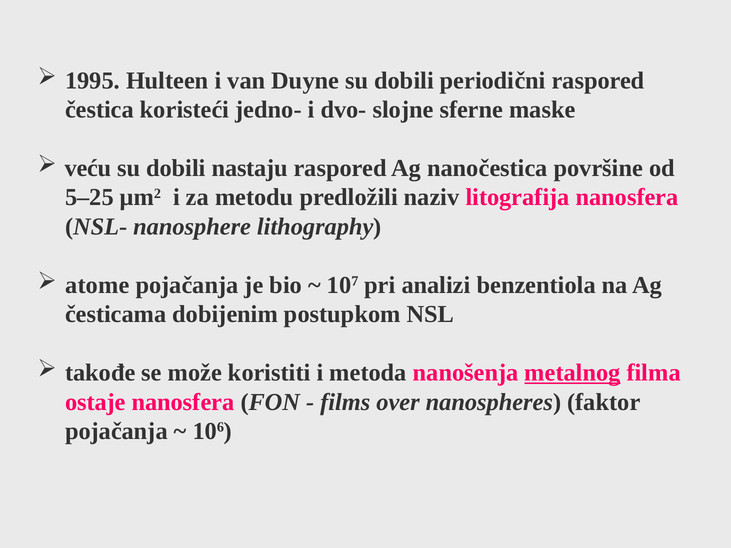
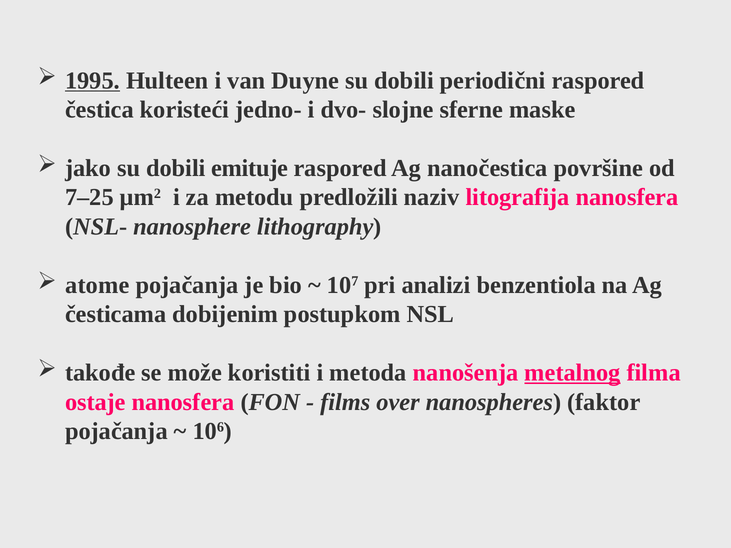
1995 underline: none -> present
veću: veću -> jako
nastaju: nastaju -> emituje
5–25: 5–25 -> 7–25
